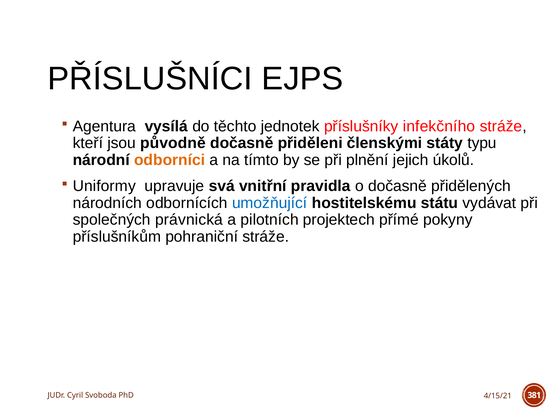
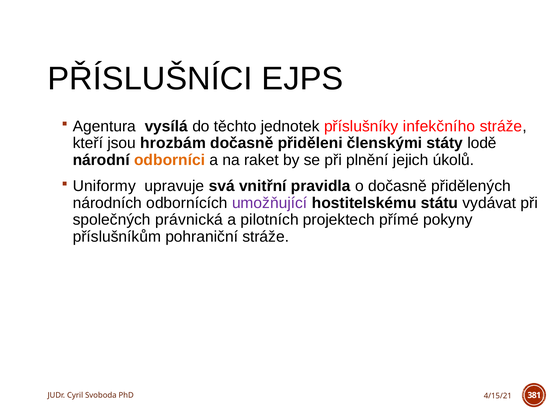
původně: původně -> hrozbám
typu: typu -> lodě
tímto: tímto -> raket
umožňující colour: blue -> purple
